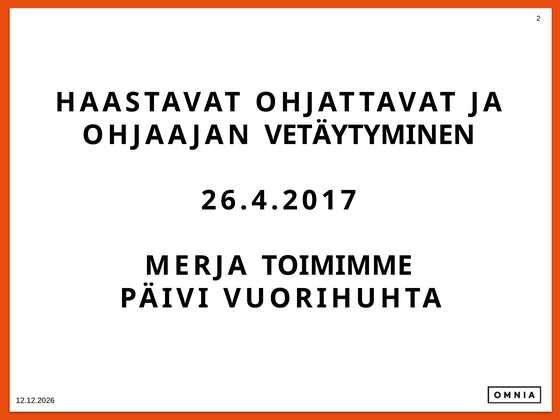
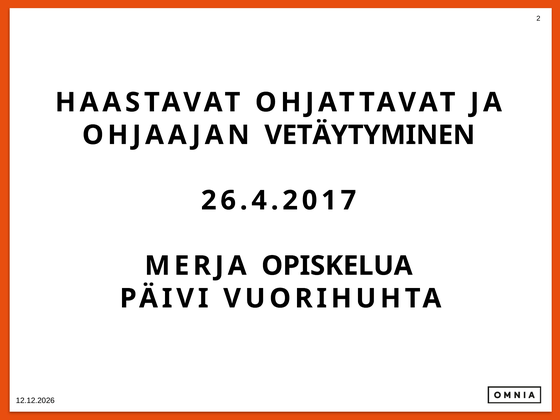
TOIMIMME: TOIMIMME -> OPISKELUA
